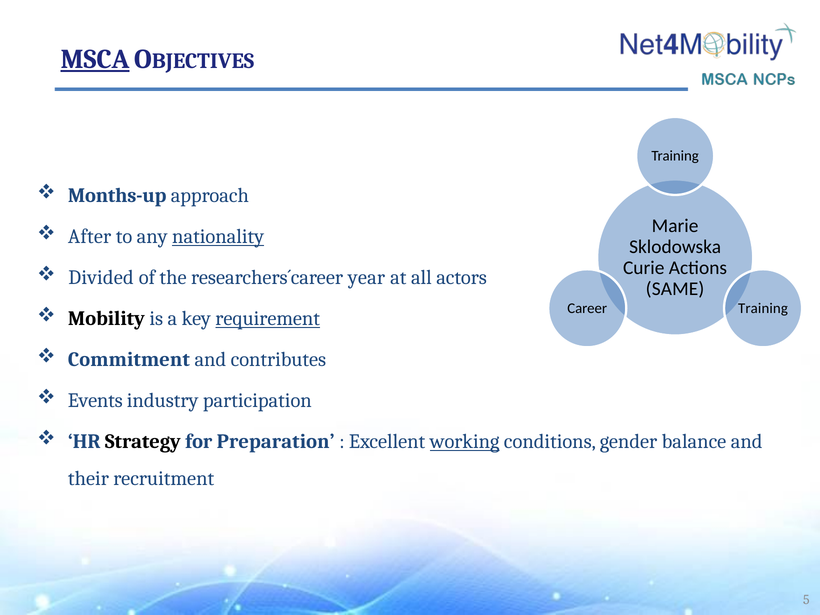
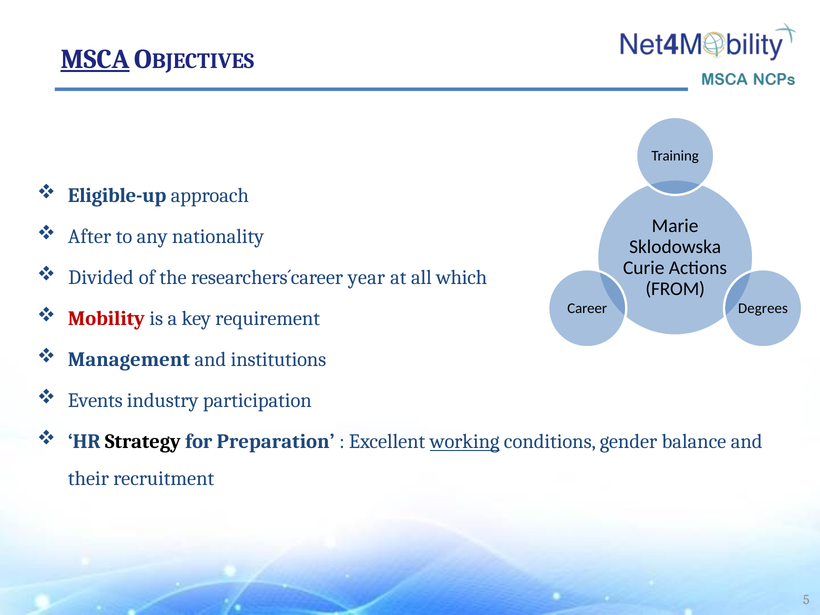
Months-up: Months-up -> Eligible-up
nationality underline: present -> none
actors: actors -> which
SAME: SAME -> FROM
Training at (763, 308): Training -> Degrees
Mobility colour: black -> red
requirement underline: present -> none
Commitment: Commitment -> Management
contributes: contributes -> institutions
